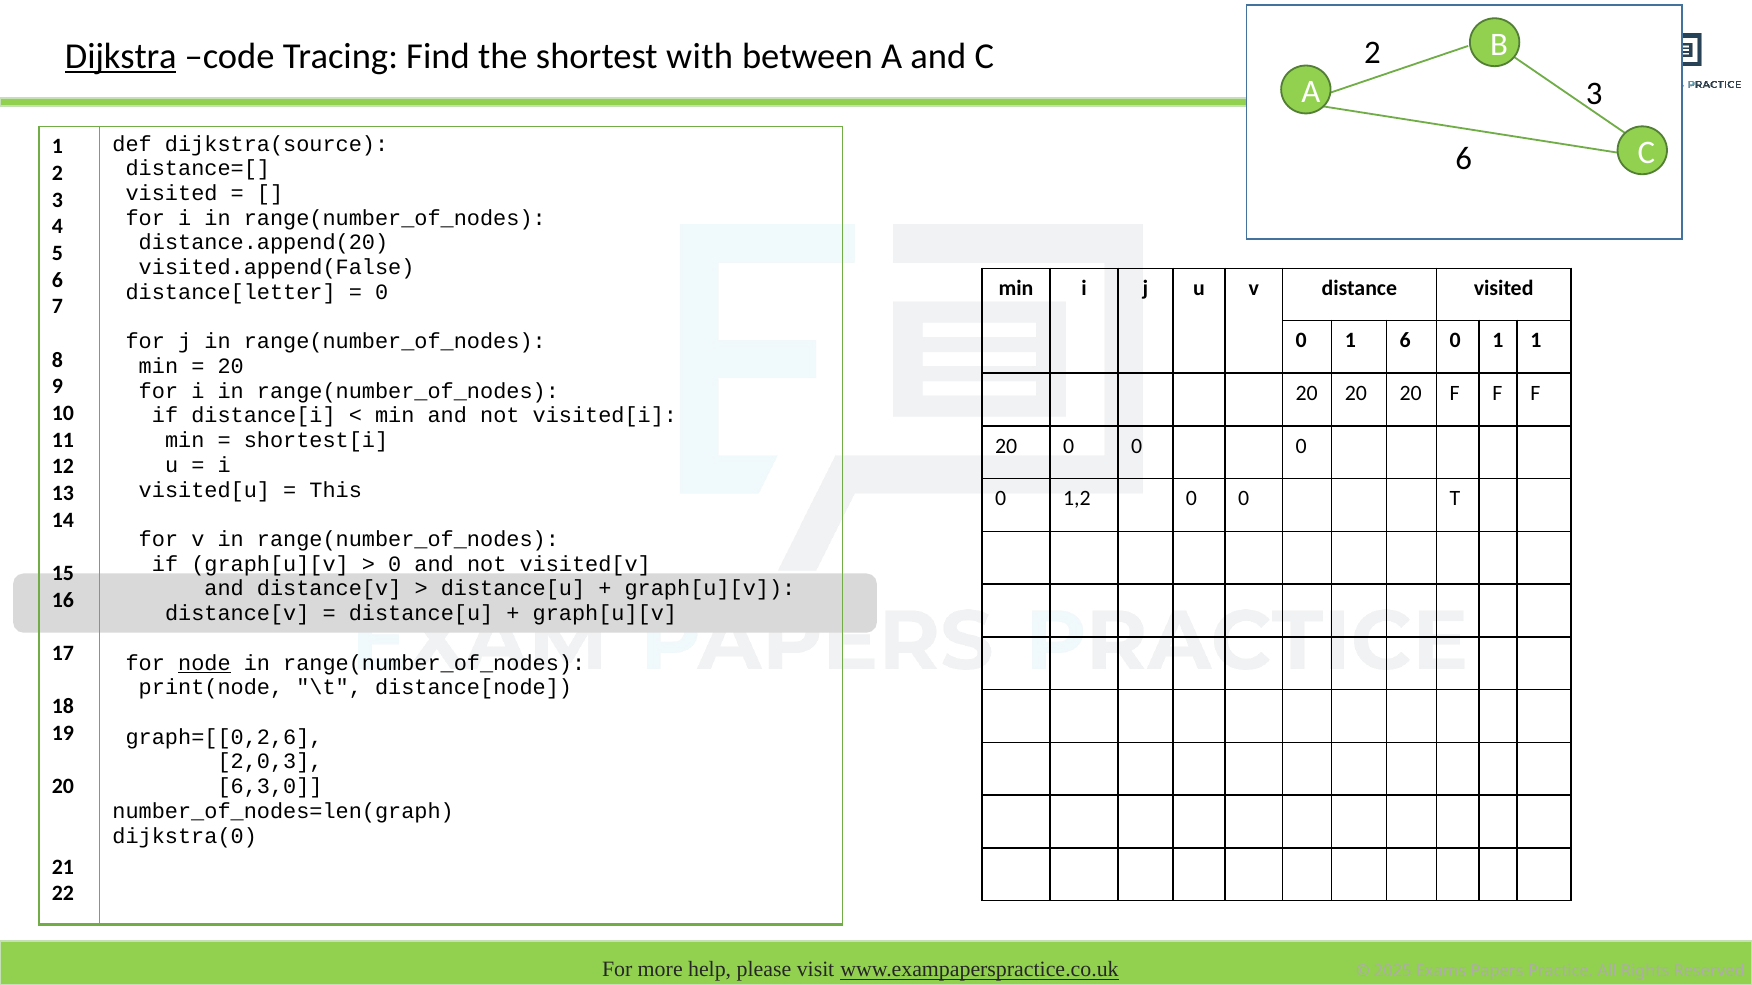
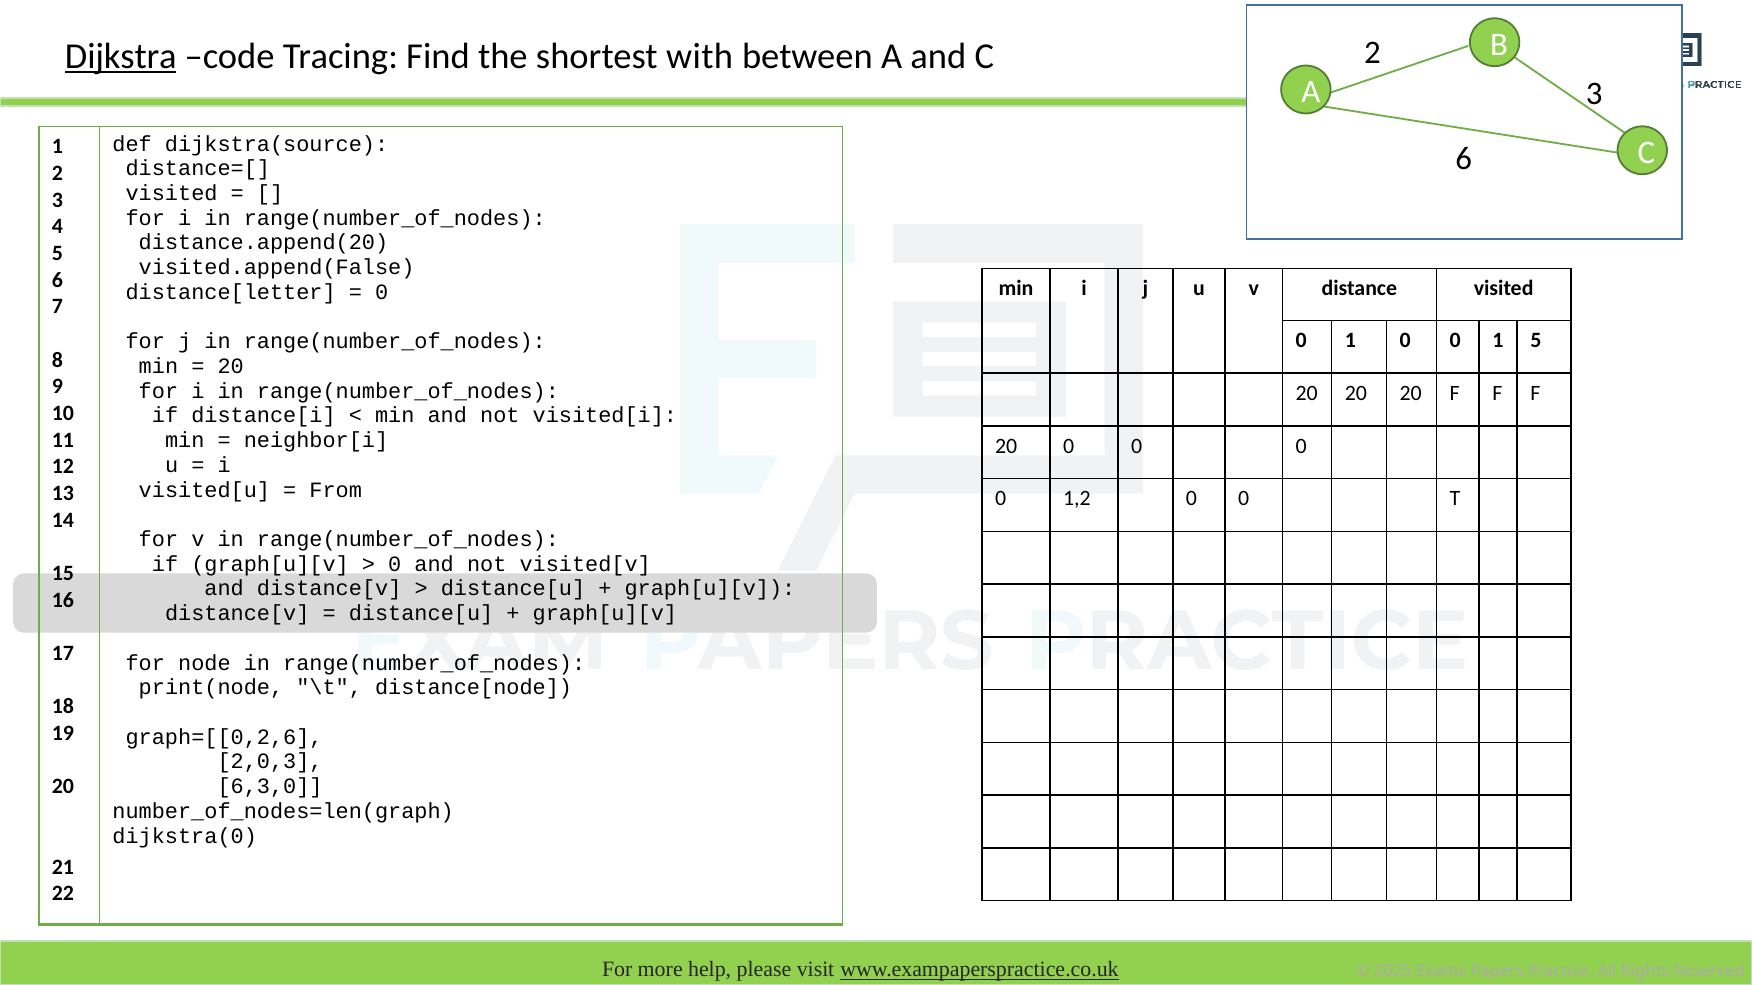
1 6: 6 -> 0
1 1: 1 -> 5
shortest[i: shortest[i -> neighbor[i
This: This -> From
node underline: present -> none
